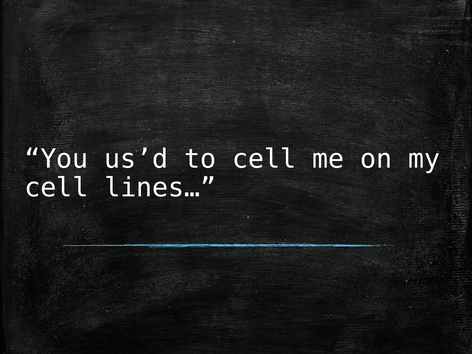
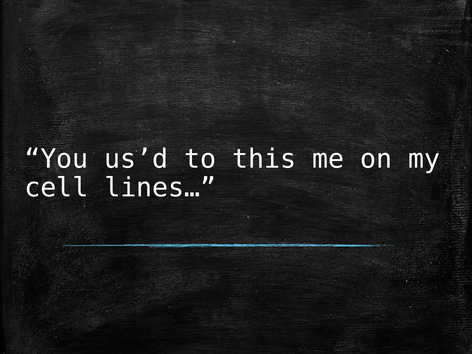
to cell: cell -> this
